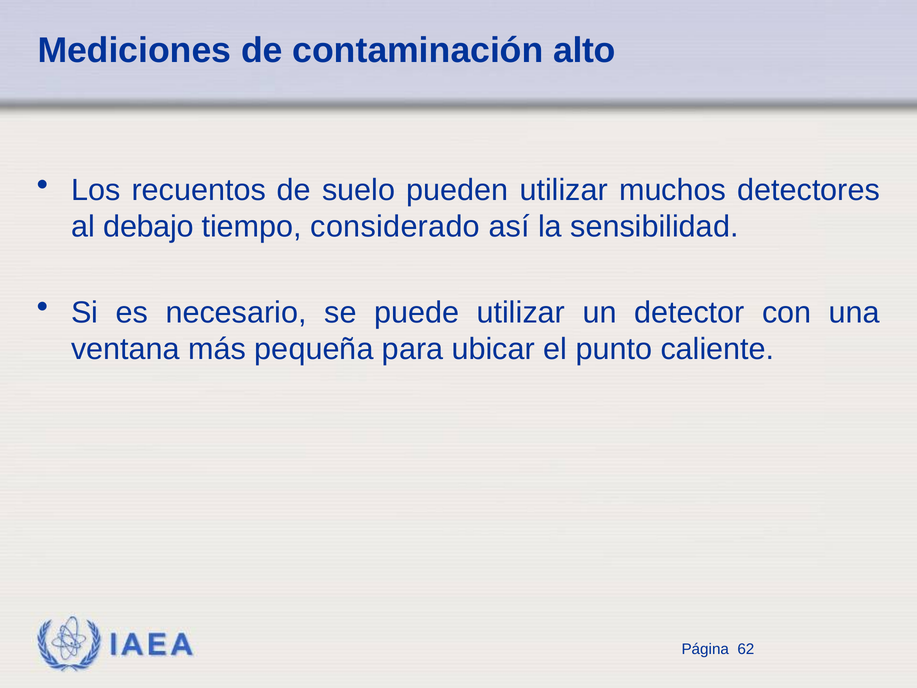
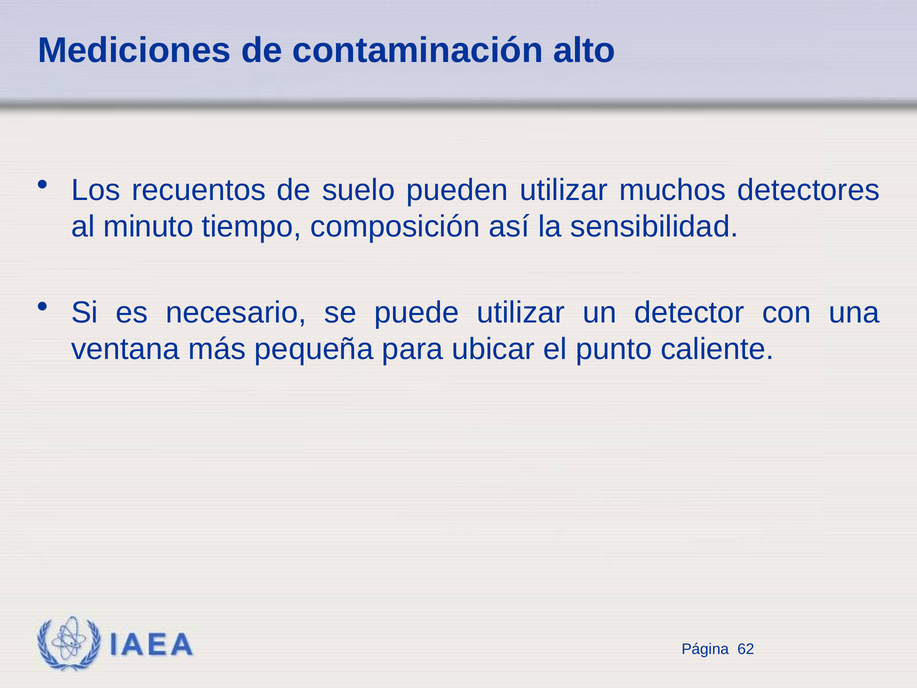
debajo: debajo -> minuto
considerado: considerado -> composición
